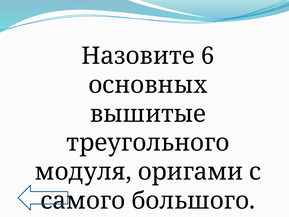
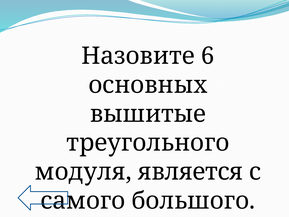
оригами: оригами -> является
